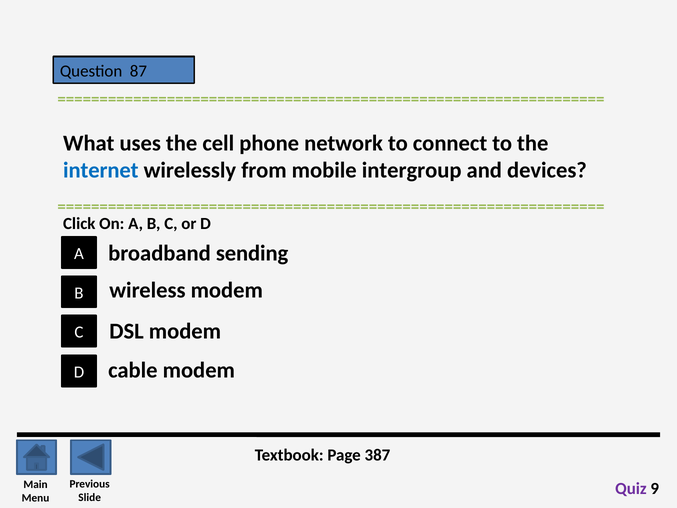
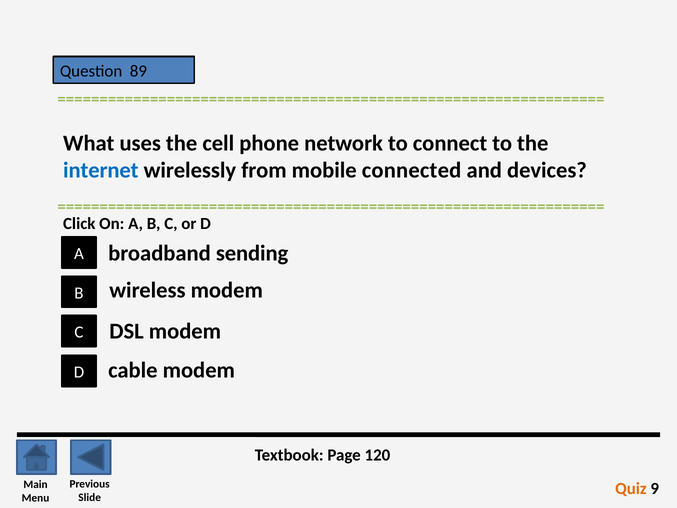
87: 87 -> 89
intergroup: intergroup -> connected
387: 387 -> 120
Quiz colour: purple -> orange
